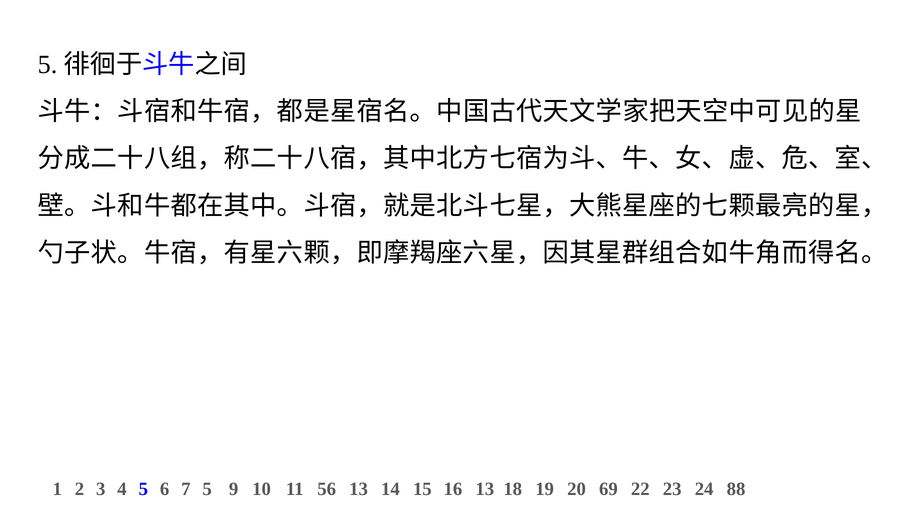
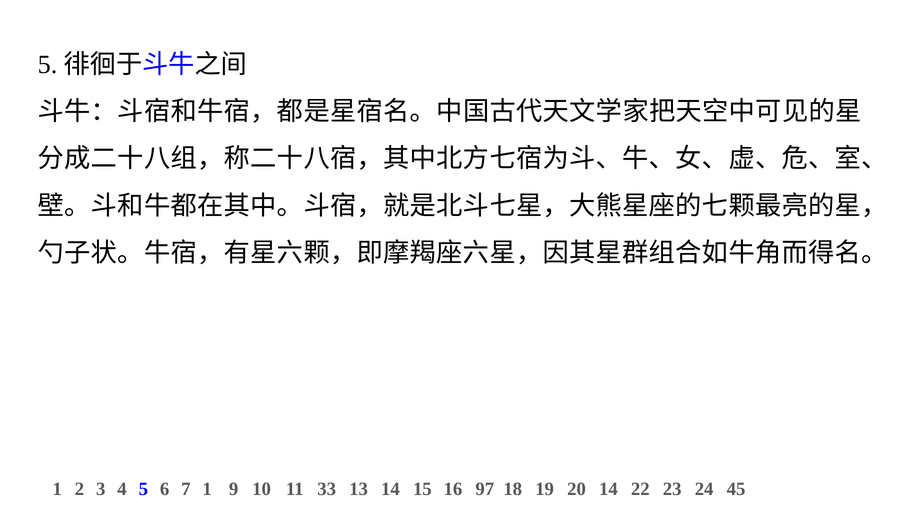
7 5: 5 -> 1
56: 56 -> 33
16 13: 13 -> 97
20 69: 69 -> 14
88: 88 -> 45
